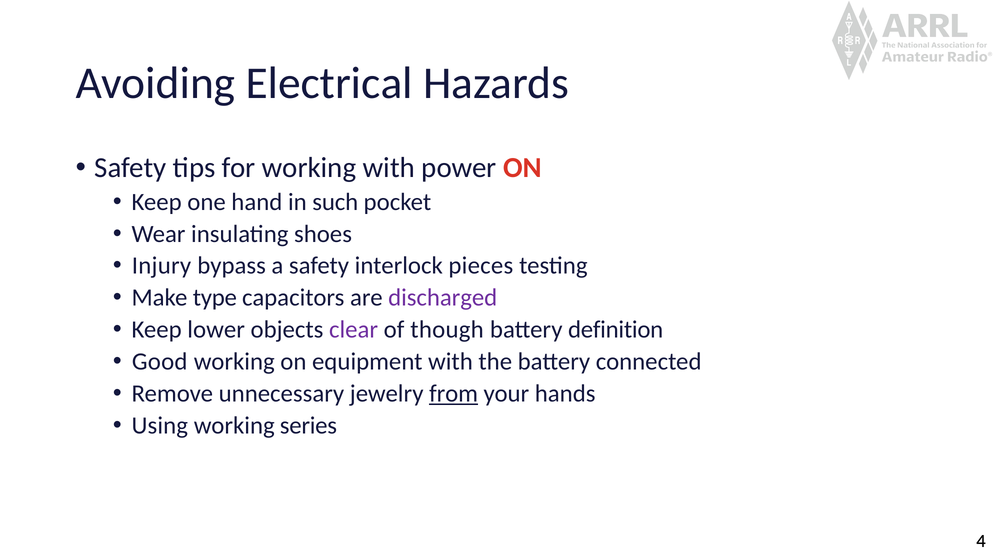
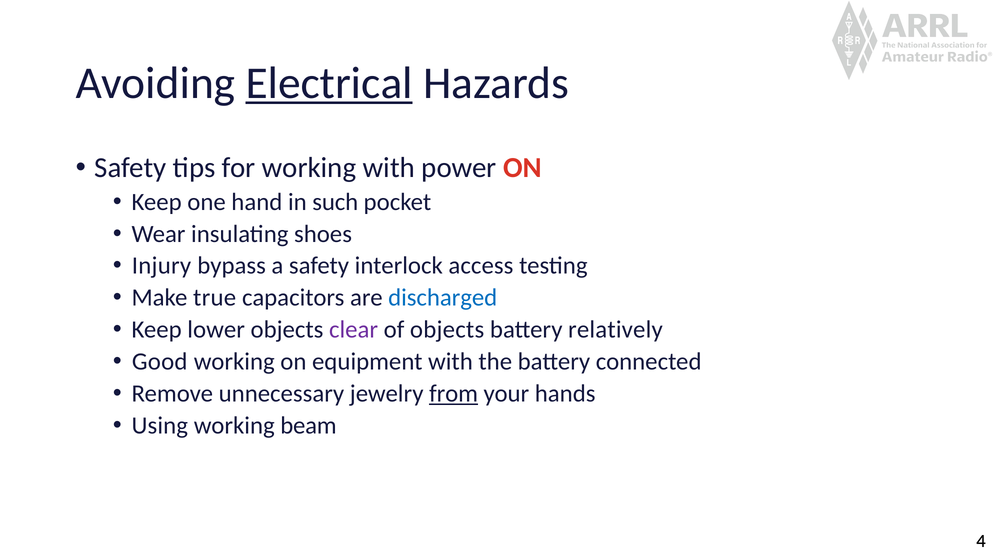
Electrical underline: none -> present
pieces: pieces -> access
type: type -> true
discharged colour: purple -> blue
of though: though -> objects
definition: definition -> relatively
series: series -> beam
